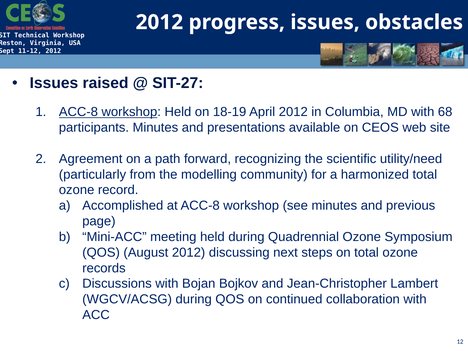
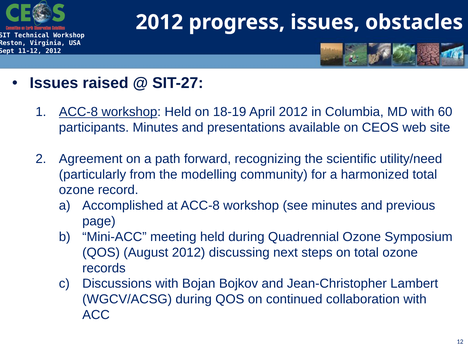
68: 68 -> 60
